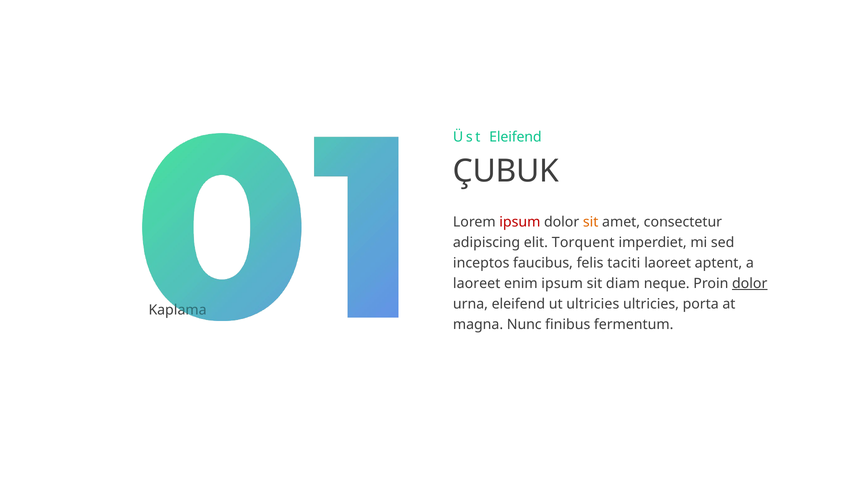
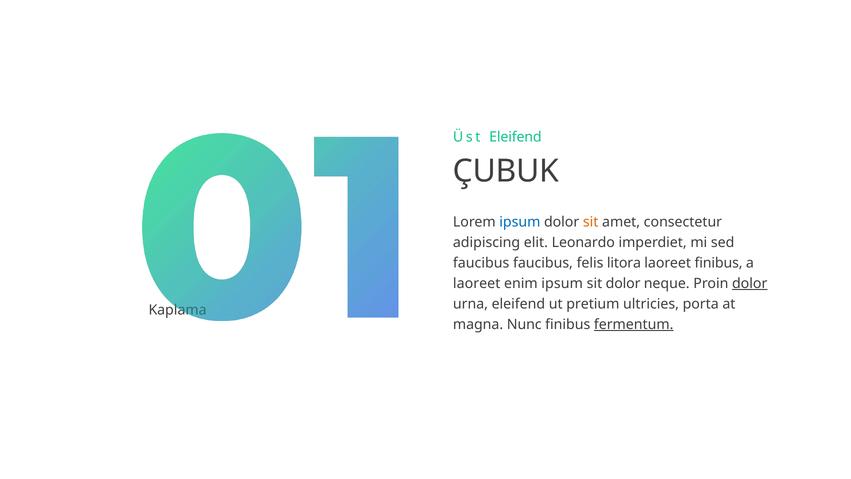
ipsum at (520, 222) colour: red -> blue
Torquent: Torquent -> Leonardo
inceptos at (481, 263): inceptos -> faucibus
taciti: taciti -> litora
laoreet aptent: aptent -> finibus
sit diam: diam -> dolor
ut ultricies: ultricies -> pretium
fermentum underline: none -> present
